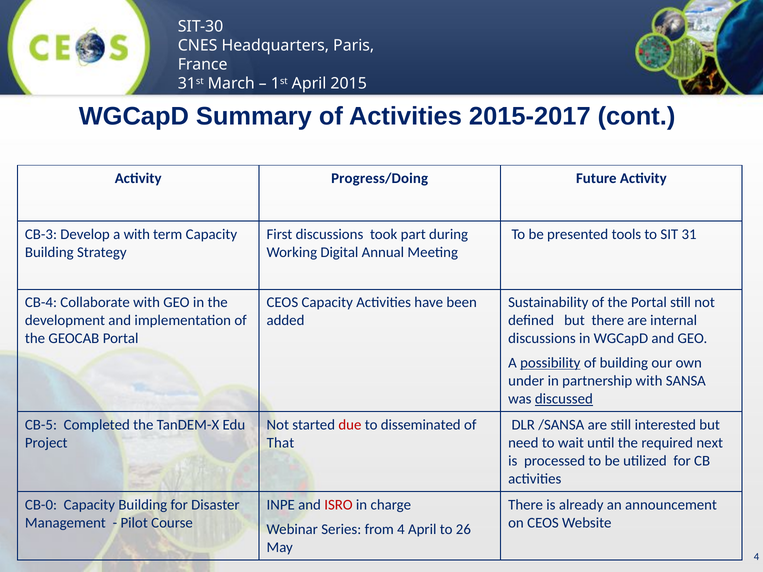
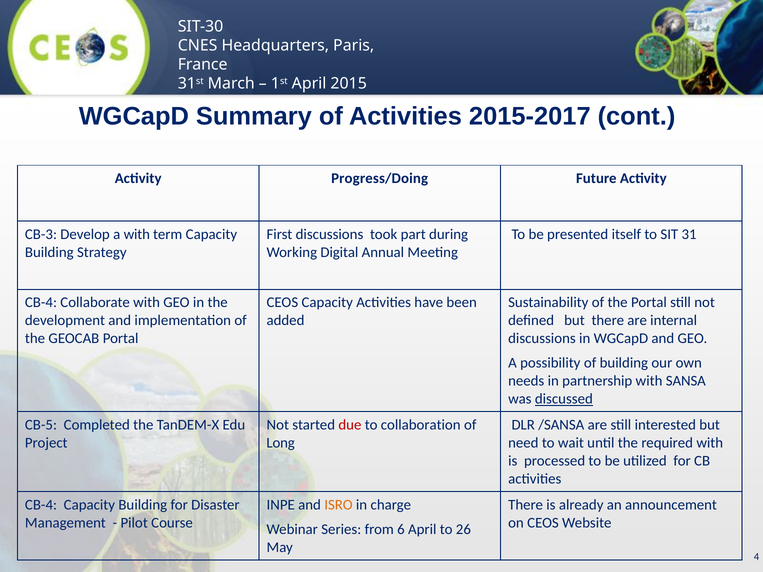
tools: tools -> itself
possibility underline: present -> none
under: under -> needs
disseminated: disseminated -> collaboration
That: That -> Long
required next: next -> with
CB-0 at (41, 505): CB-0 -> CB-4
ISRO colour: red -> orange
from 4: 4 -> 6
